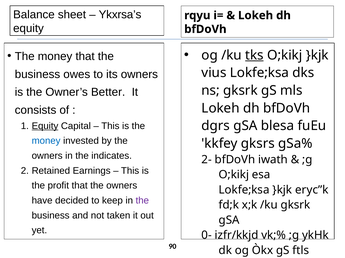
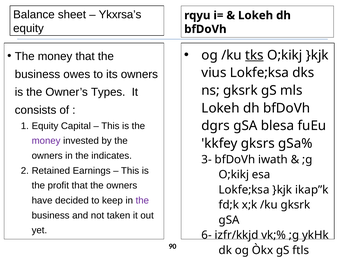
Better: Better -> Types
Equity at (45, 126) underline: present -> none
money at (46, 141) colour: blue -> purple
2-: 2- -> 3-
eryc”k: eryc”k -> ikap”k
0-: 0- -> 6-
